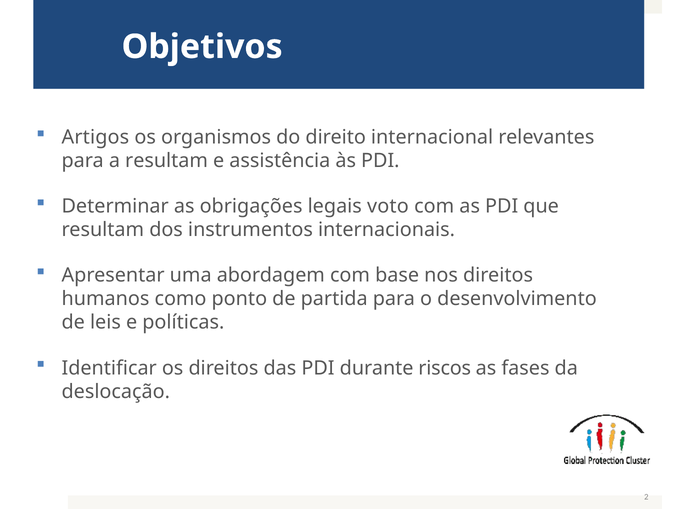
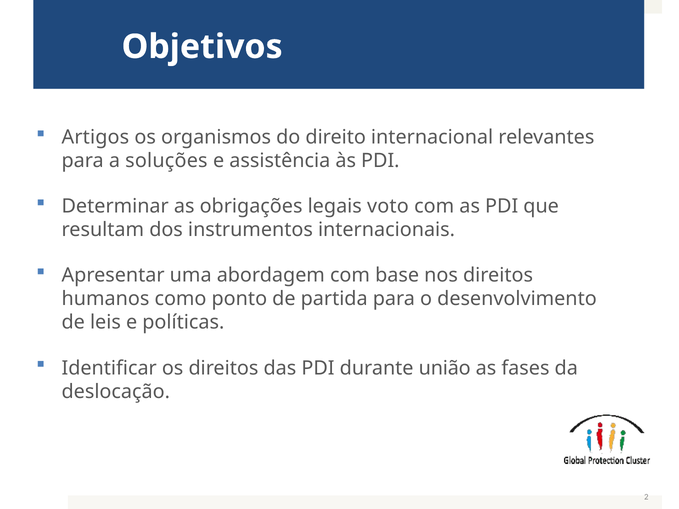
a resultam: resultam -> soluções
riscos: riscos -> união
